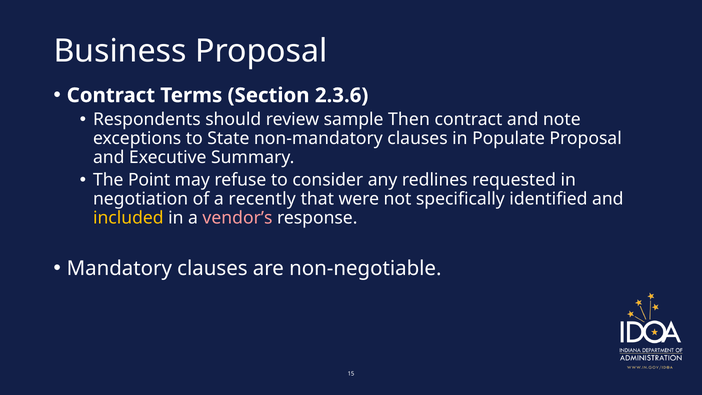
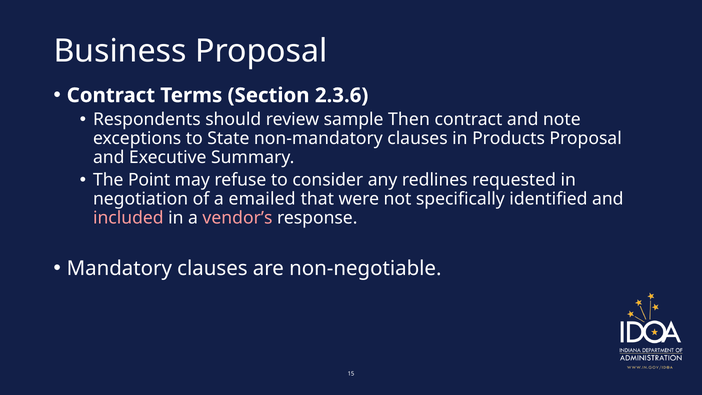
Populate: Populate -> Products
recently: recently -> emailed
included colour: yellow -> pink
